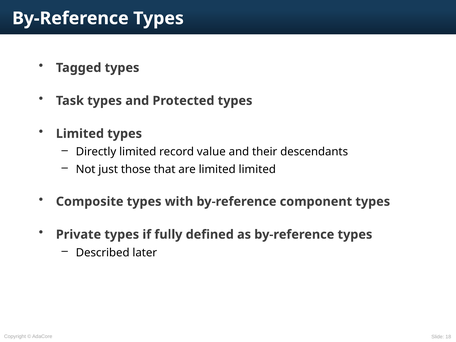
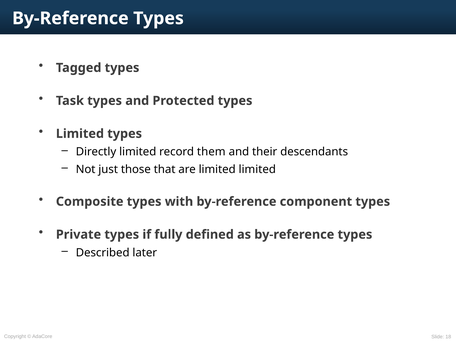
value: value -> them
